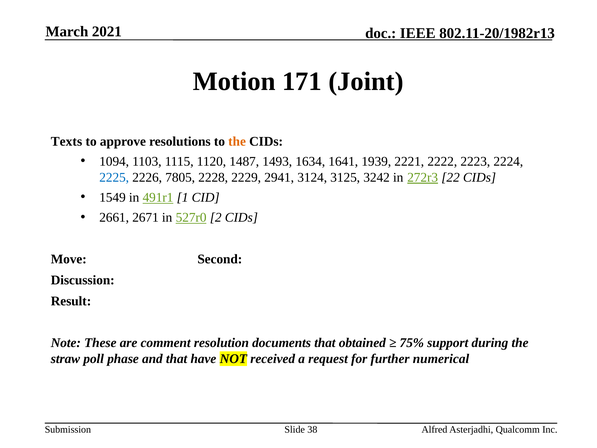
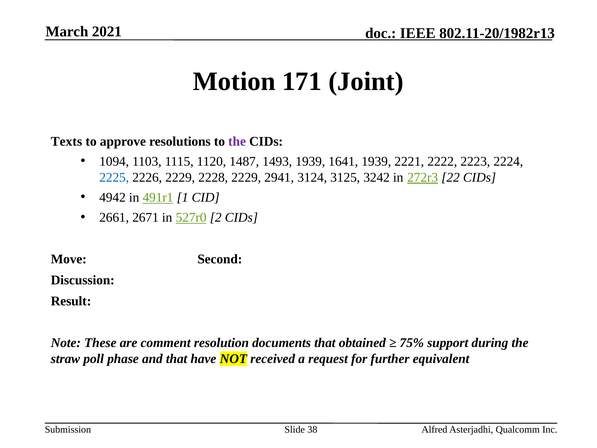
the at (237, 141) colour: orange -> purple
1493 1634: 1634 -> 1939
2226 7805: 7805 -> 2229
1549: 1549 -> 4942
numerical: numerical -> equivalent
